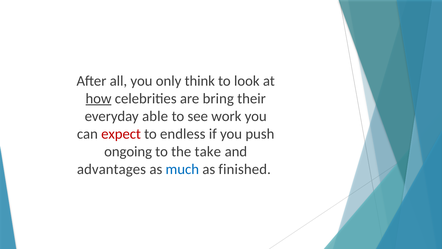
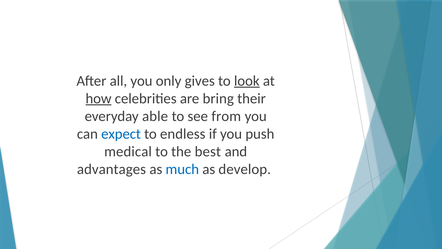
think: think -> gives
look underline: none -> present
work: work -> from
expect colour: red -> blue
ongoing: ongoing -> medical
take: take -> best
finished: finished -> develop
